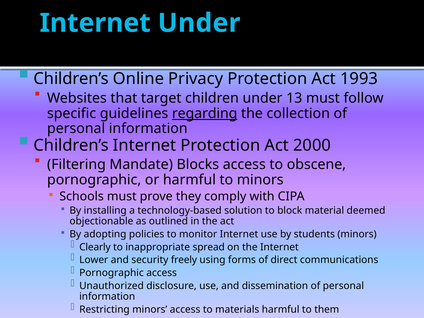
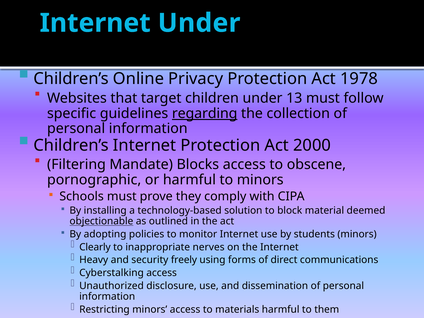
1993: 1993 -> 1978
objectionable underline: none -> present
spread: spread -> nerves
Lower: Lower -> Heavy
Pornographic at (112, 273): Pornographic -> Cyberstalking
